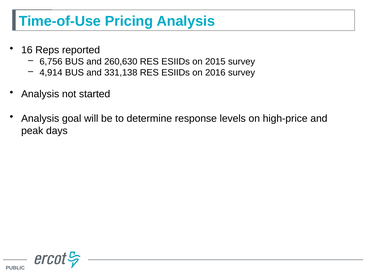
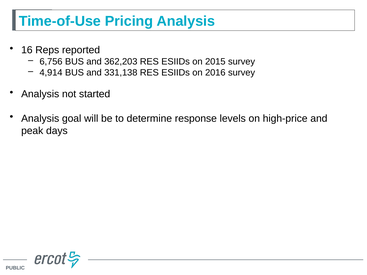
260,630: 260,630 -> 362,203
